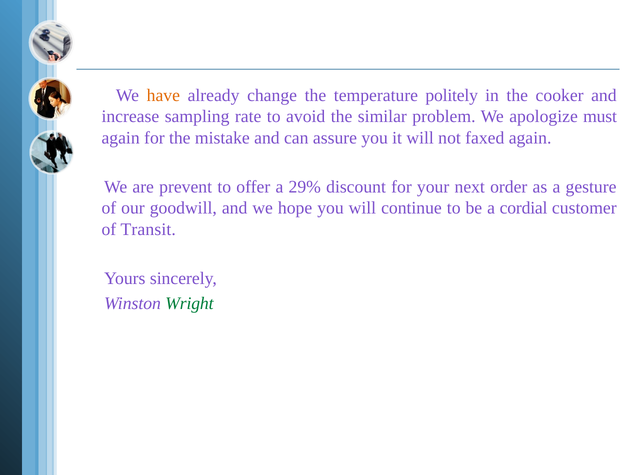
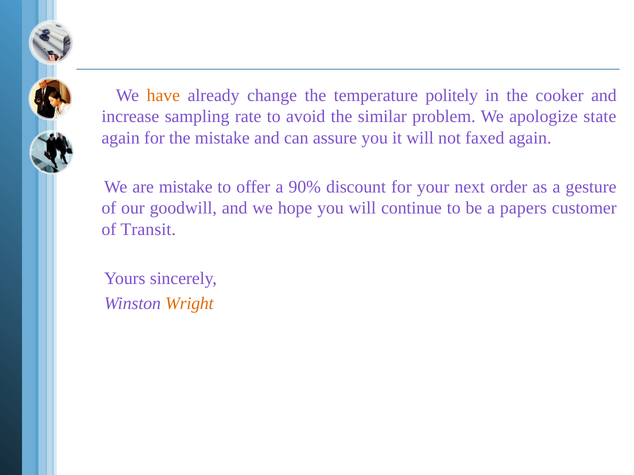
must: must -> state
are prevent: prevent -> mistake
29%: 29% -> 90%
cordial: cordial -> papers
Wright colour: green -> orange
